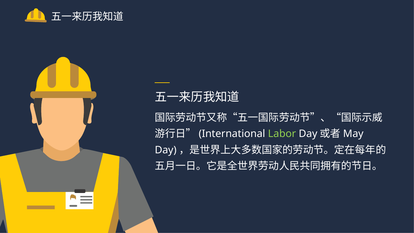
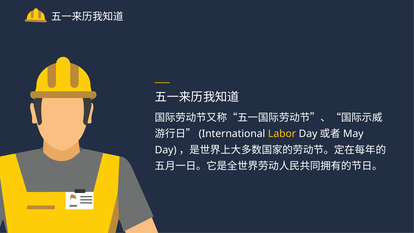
Labor colour: light green -> yellow
